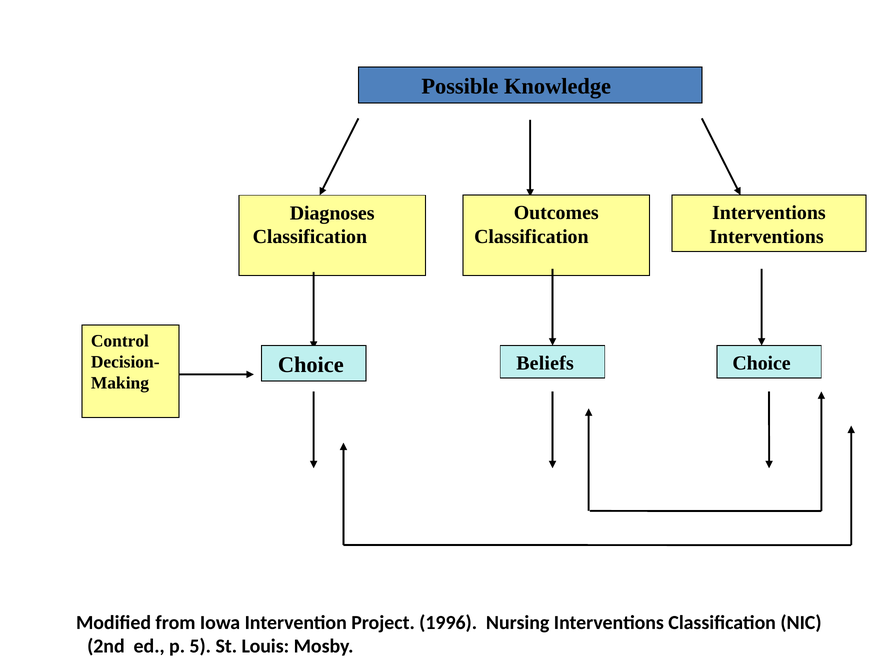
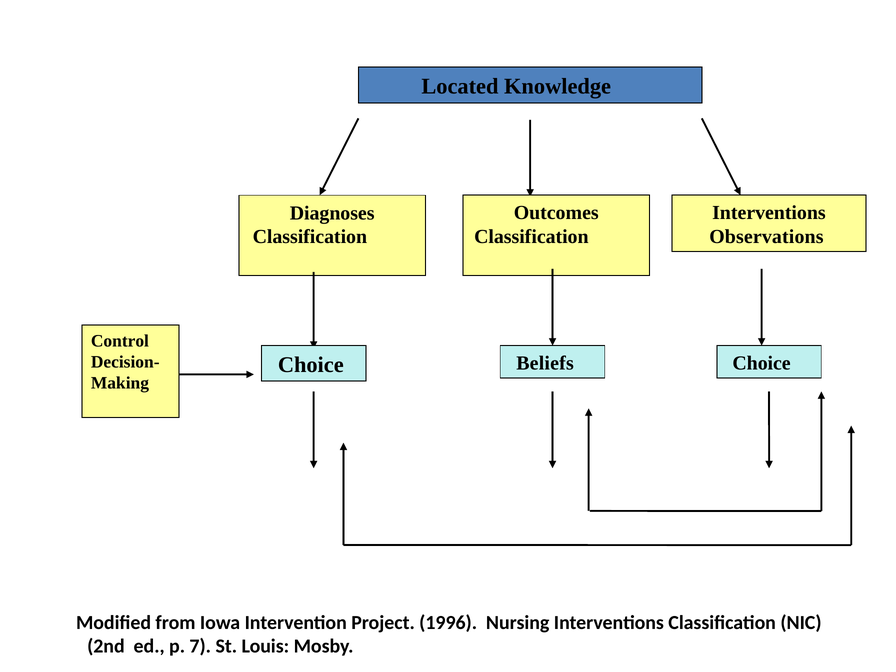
Possible: Possible -> Located
Interventions at (766, 237): Interventions -> Observations
5: 5 -> 7
